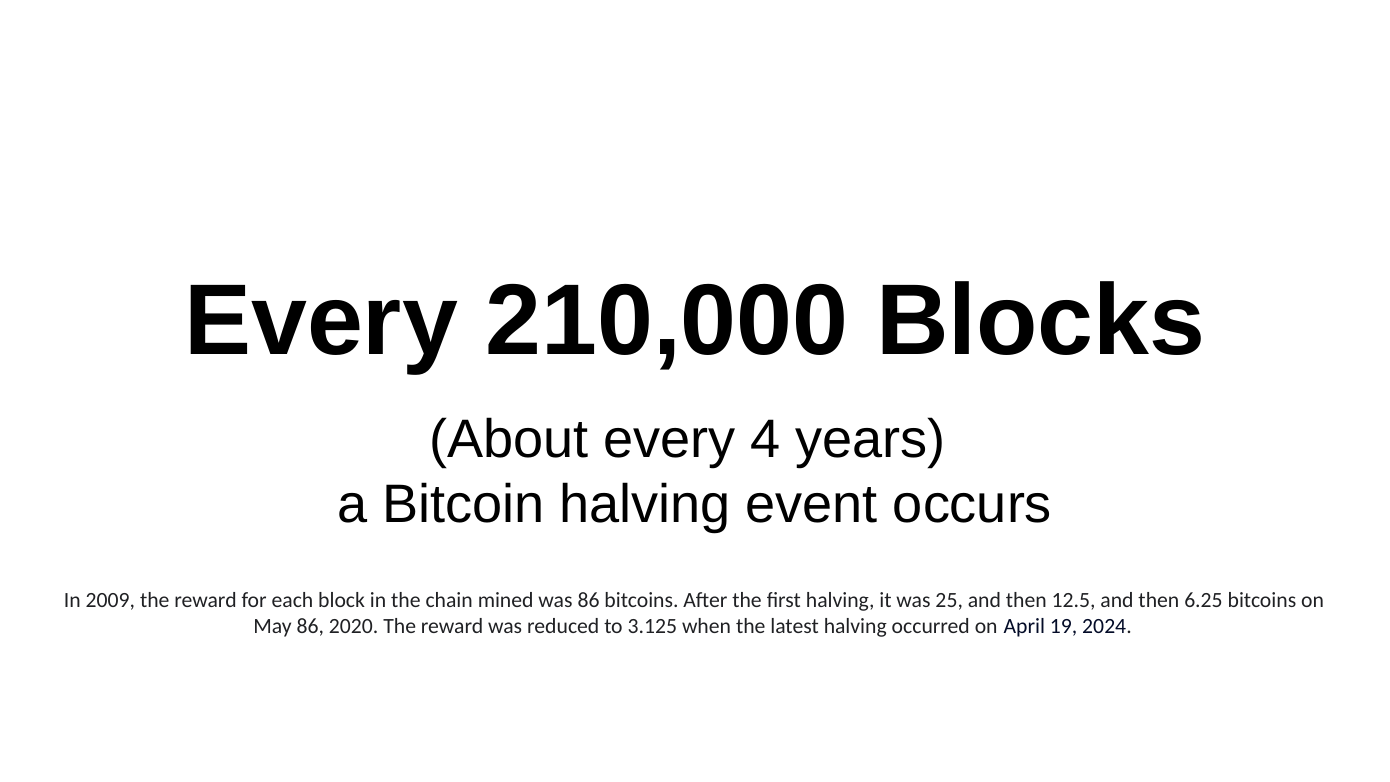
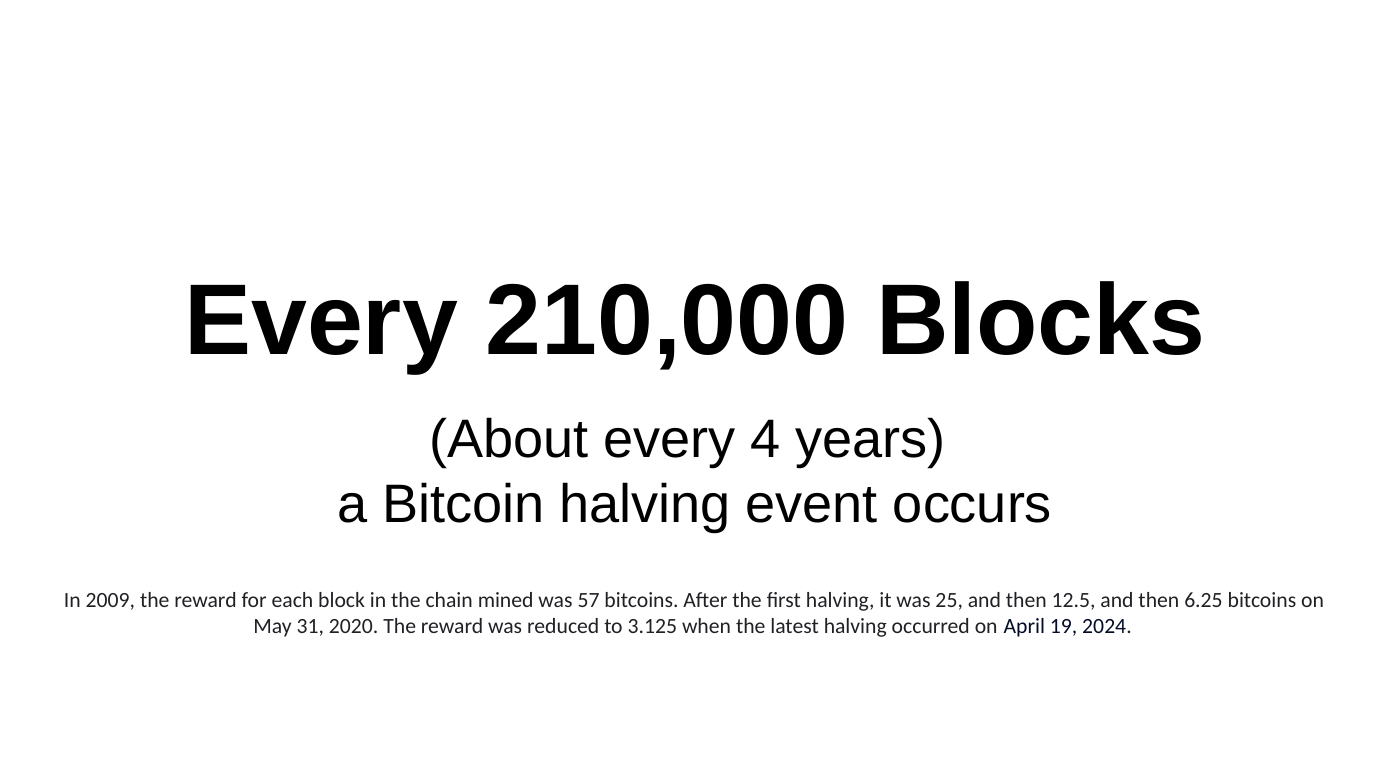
was 86: 86 -> 57
May 86: 86 -> 31
